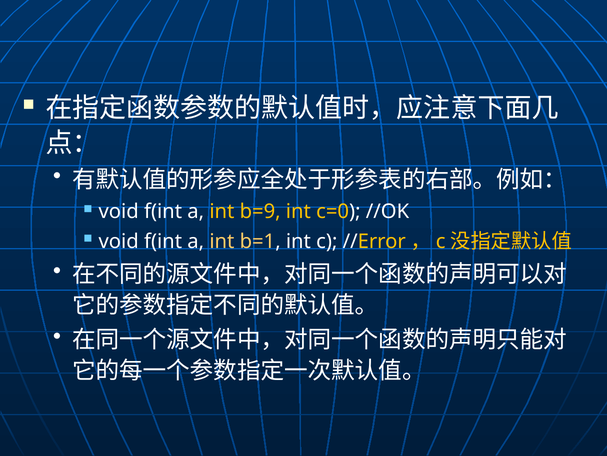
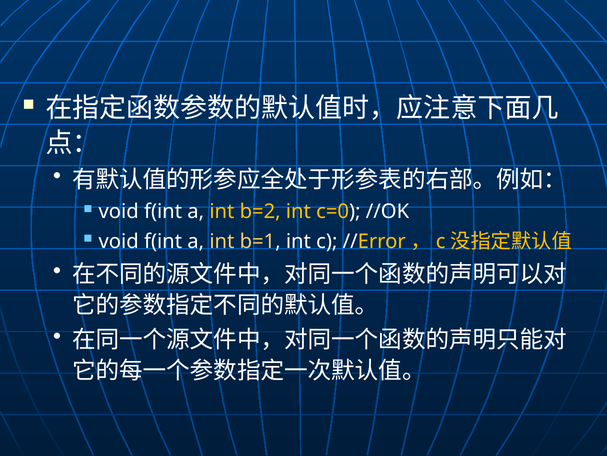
b=9: b=9 -> b=2
